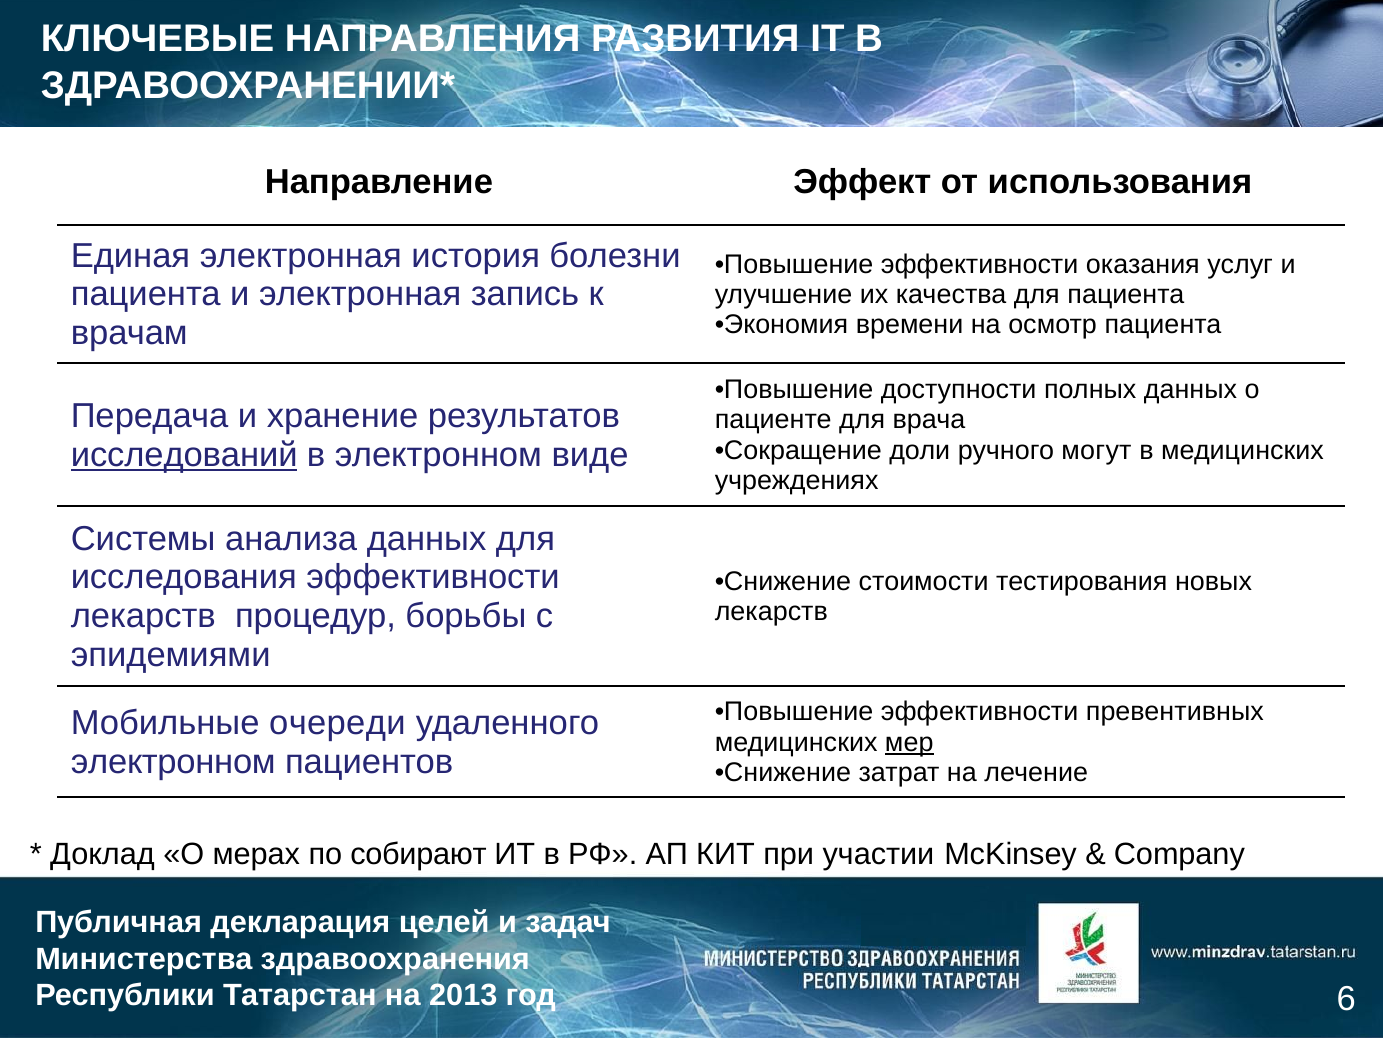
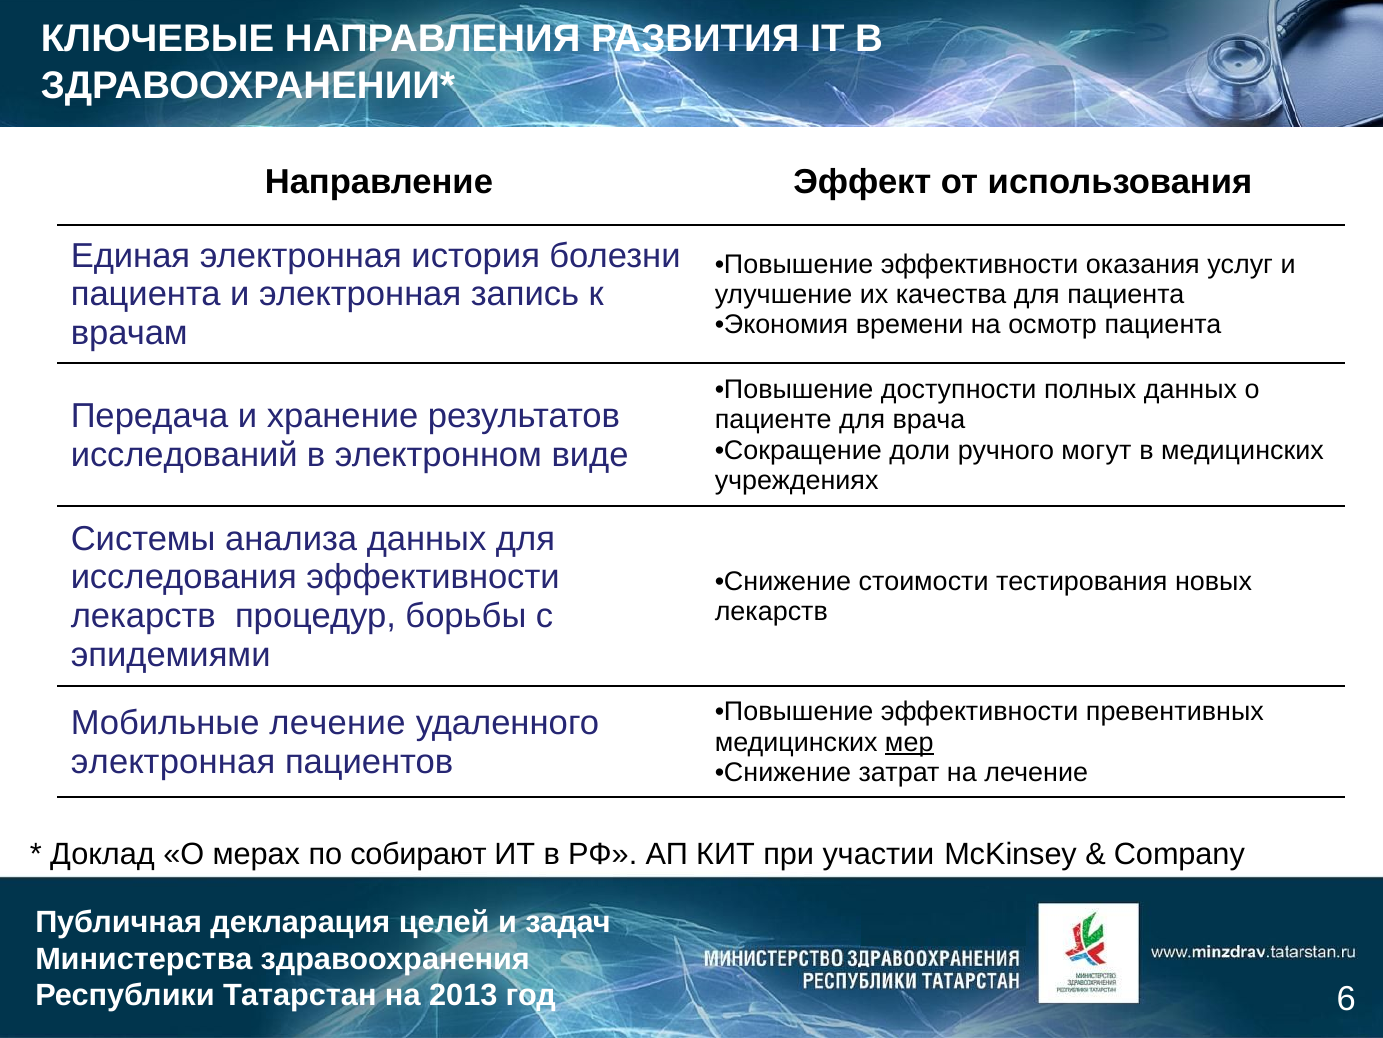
исследований underline: present -> none
Мобильные очереди: очереди -> лечение
электронном at (173, 761): электронном -> электронная
